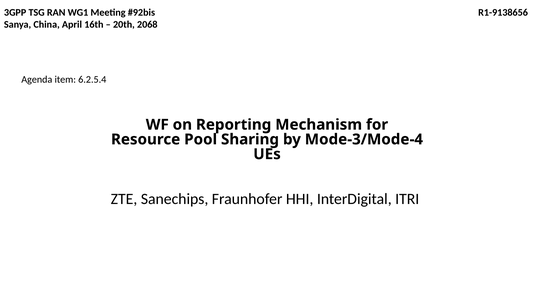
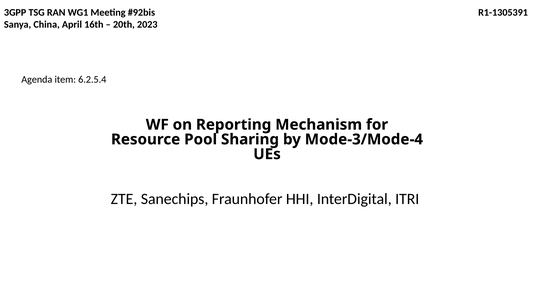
R1-9138656: R1-9138656 -> R1-1305391
2068: 2068 -> 2023
